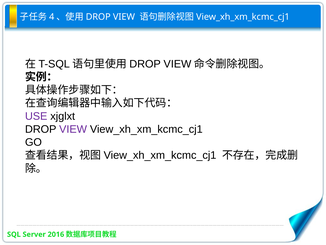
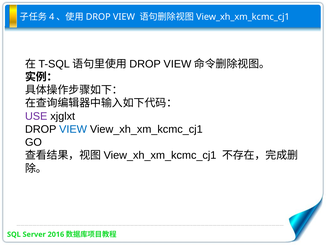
VIEW at (73, 129) colour: purple -> blue
